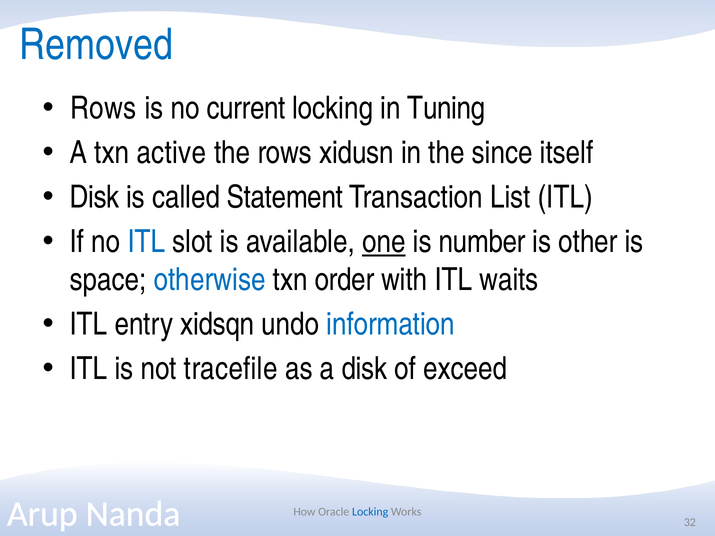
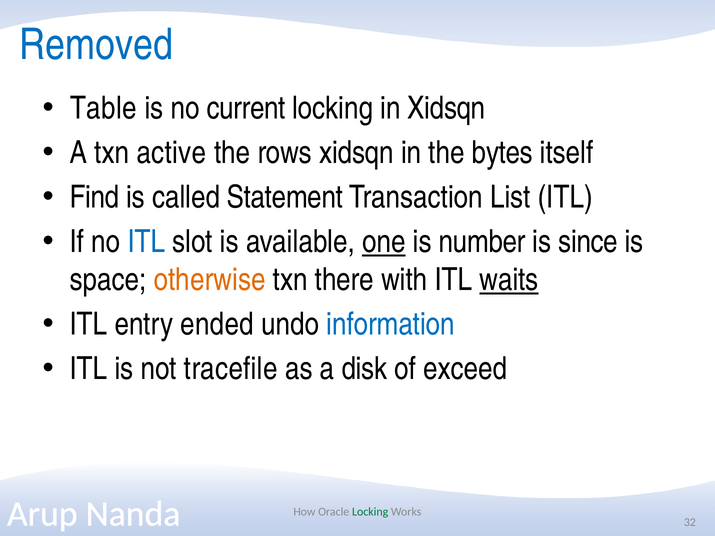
Rows at (103, 108): Rows -> Table
in Tuning: Tuning -> Xidsqn
rows xidusn: xidusn -> xidsqn
since: since -> bytes
Disk at (94, 197): Disk -> Find
other: other -> since
otherwise colour: blue -> orange
order: order -> there
waits underline: none -> present
xidsqn: xidsqn -> ended
Locking at (370, 512) colour: blue -> green
